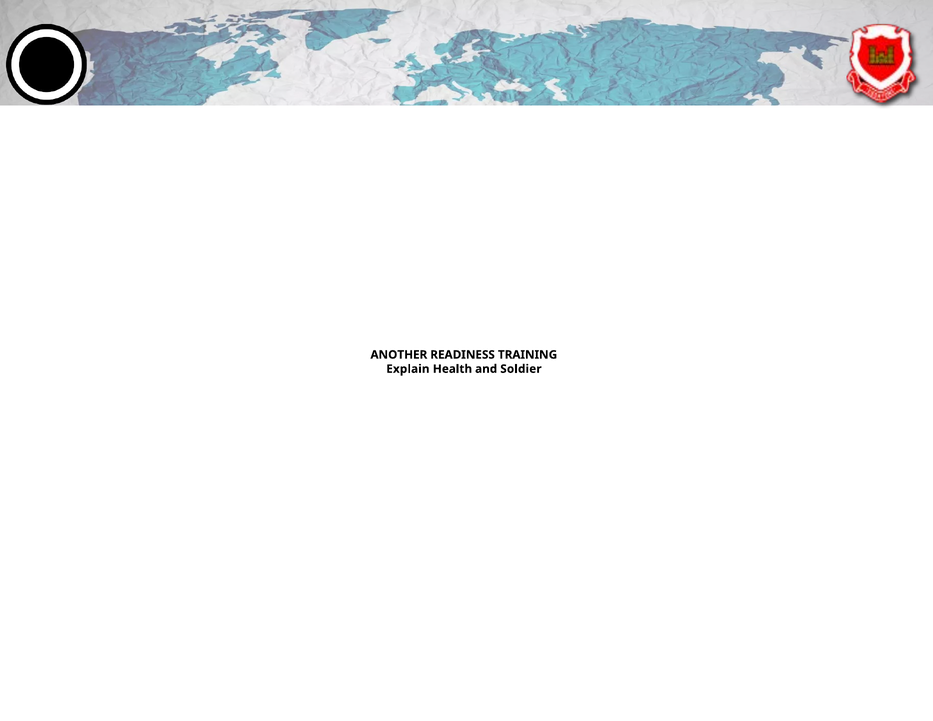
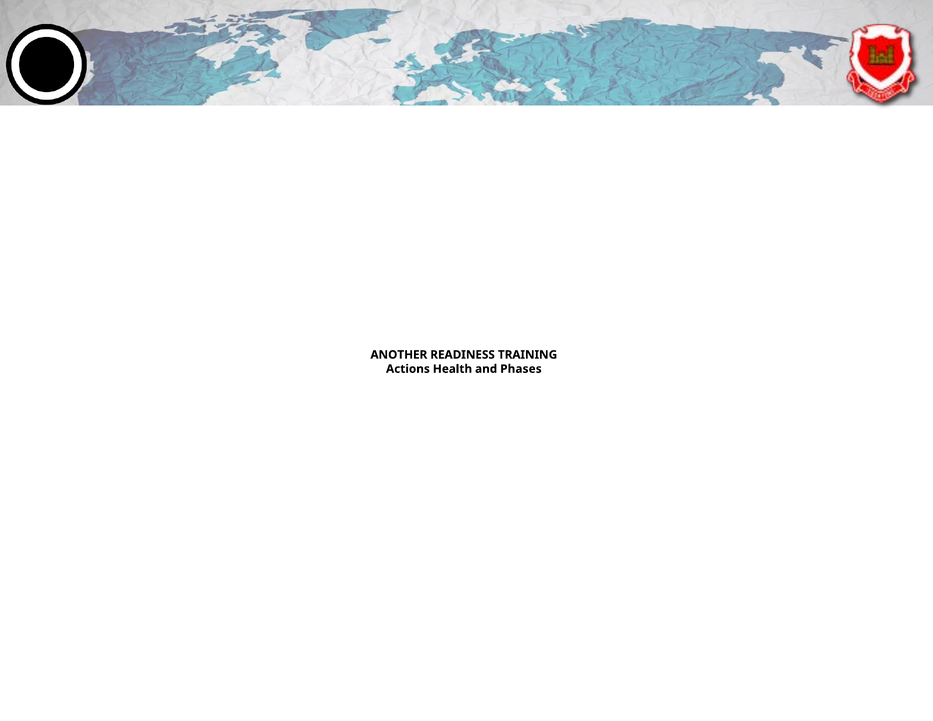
Explain: Explain -> Actions
Soldier: Soldier -> Phases
